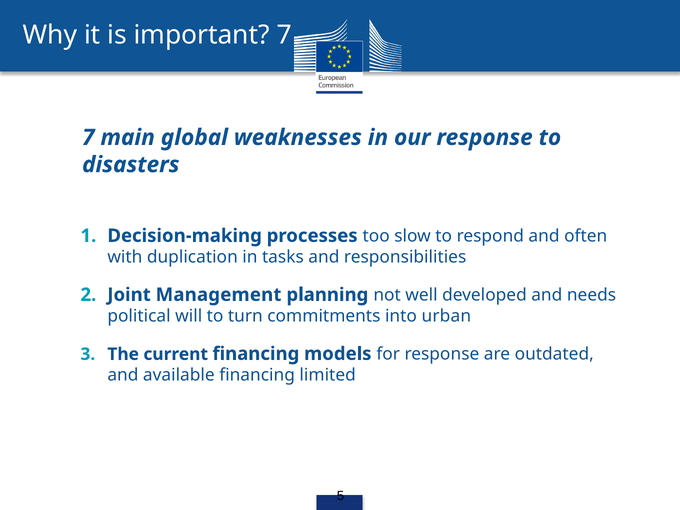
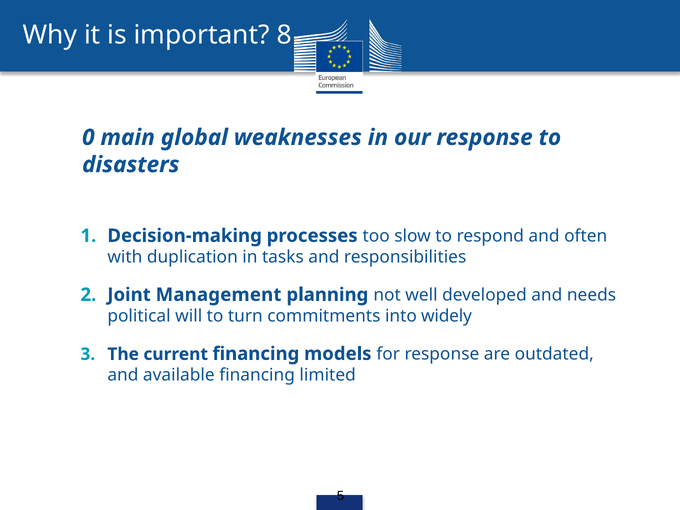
important 7: 7 -> 8
7 at (88, 137): 7 -> 0
urban: urban -> widely
